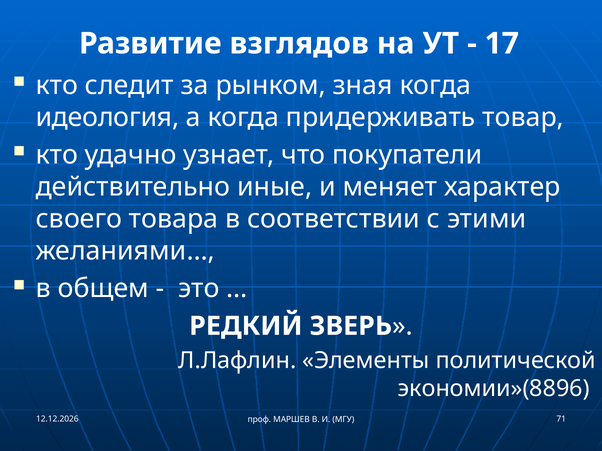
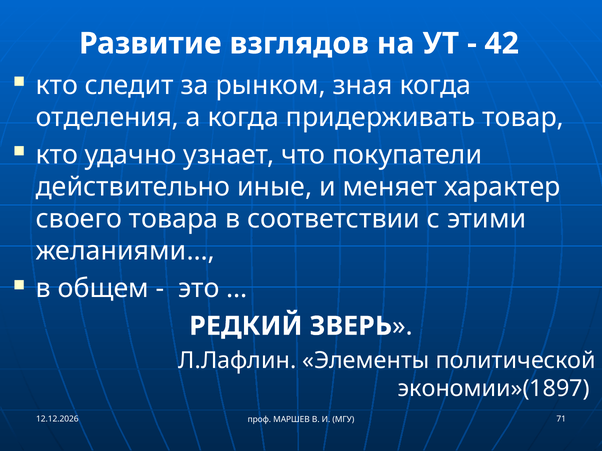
17: 17 -> 42
идеология: идеология -> отделения
экономии»(8896: экономии»(8896 -> экономии»(1897
